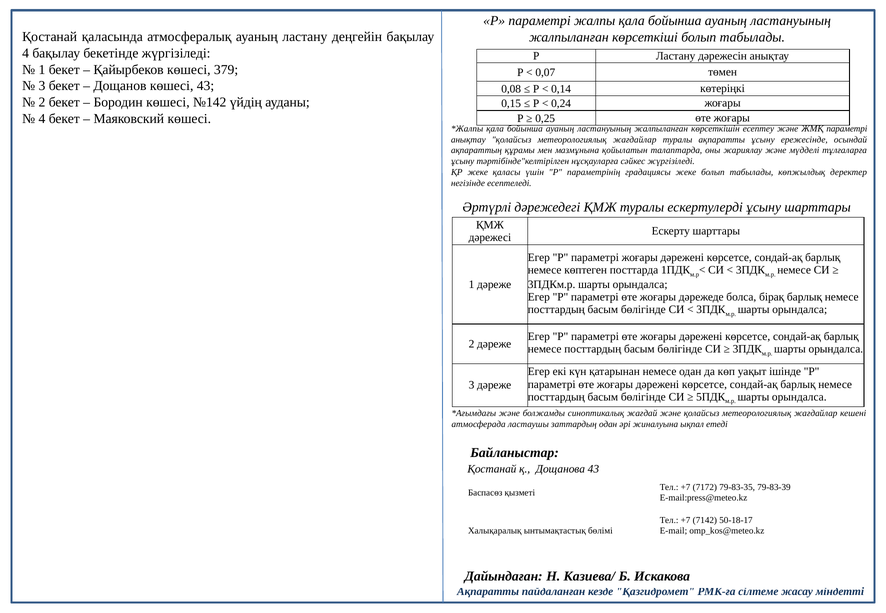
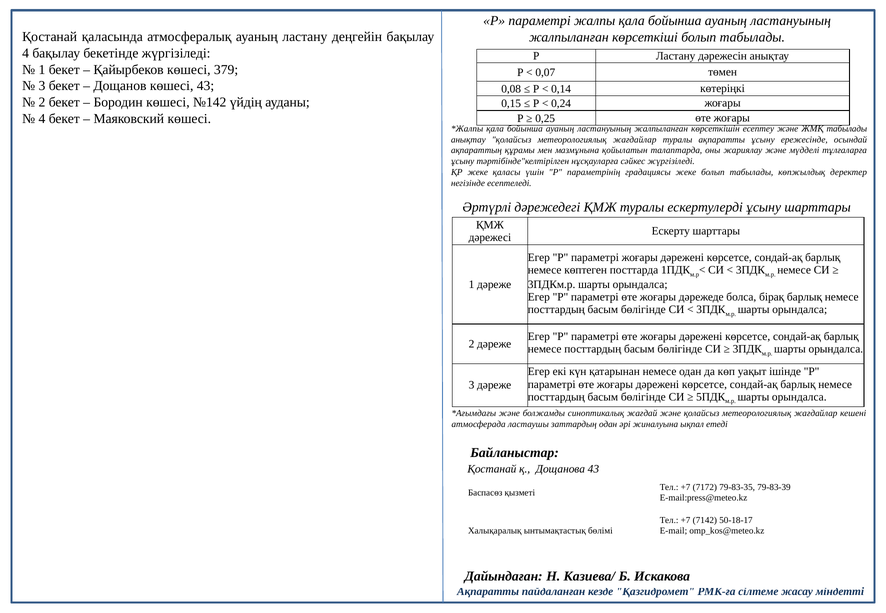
ЖМҚ параметрі: параметрі -> табылады
